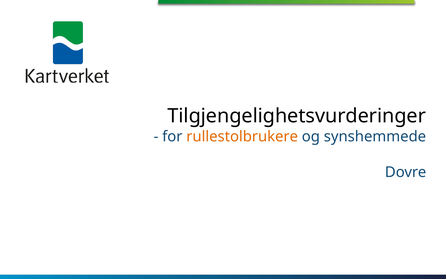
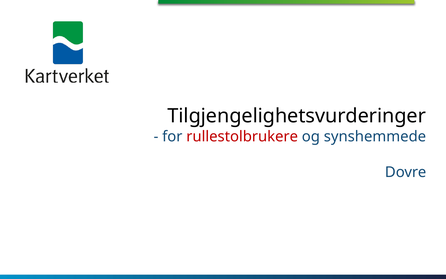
rullestolbrukere colour: orange -> red
